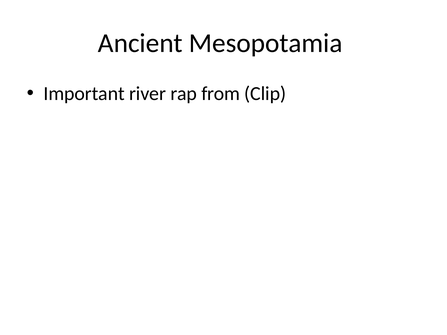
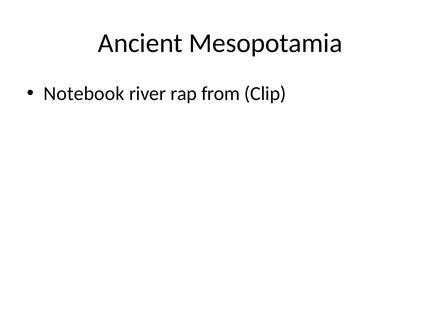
Important: Important -> Notebook
